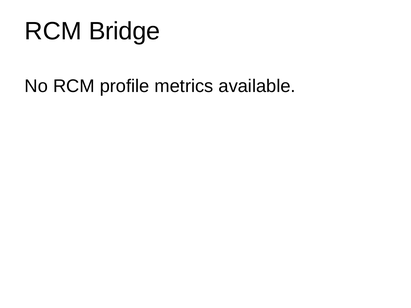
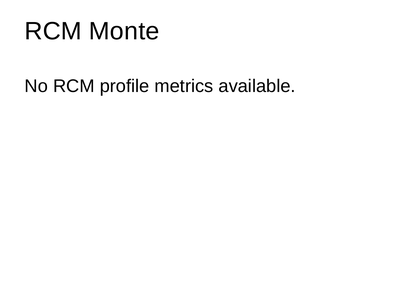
Bridge: Bridge -> Monte
